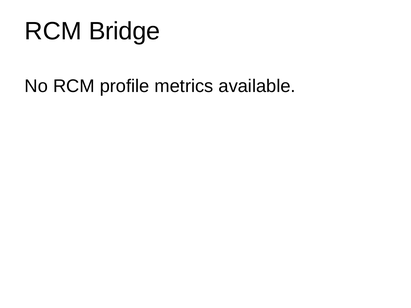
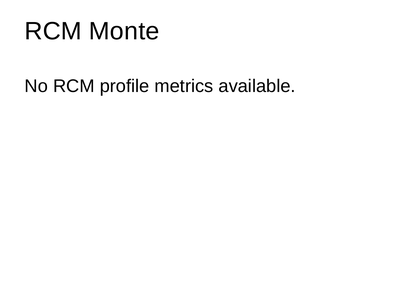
Bridge: Bridge -> Monte
